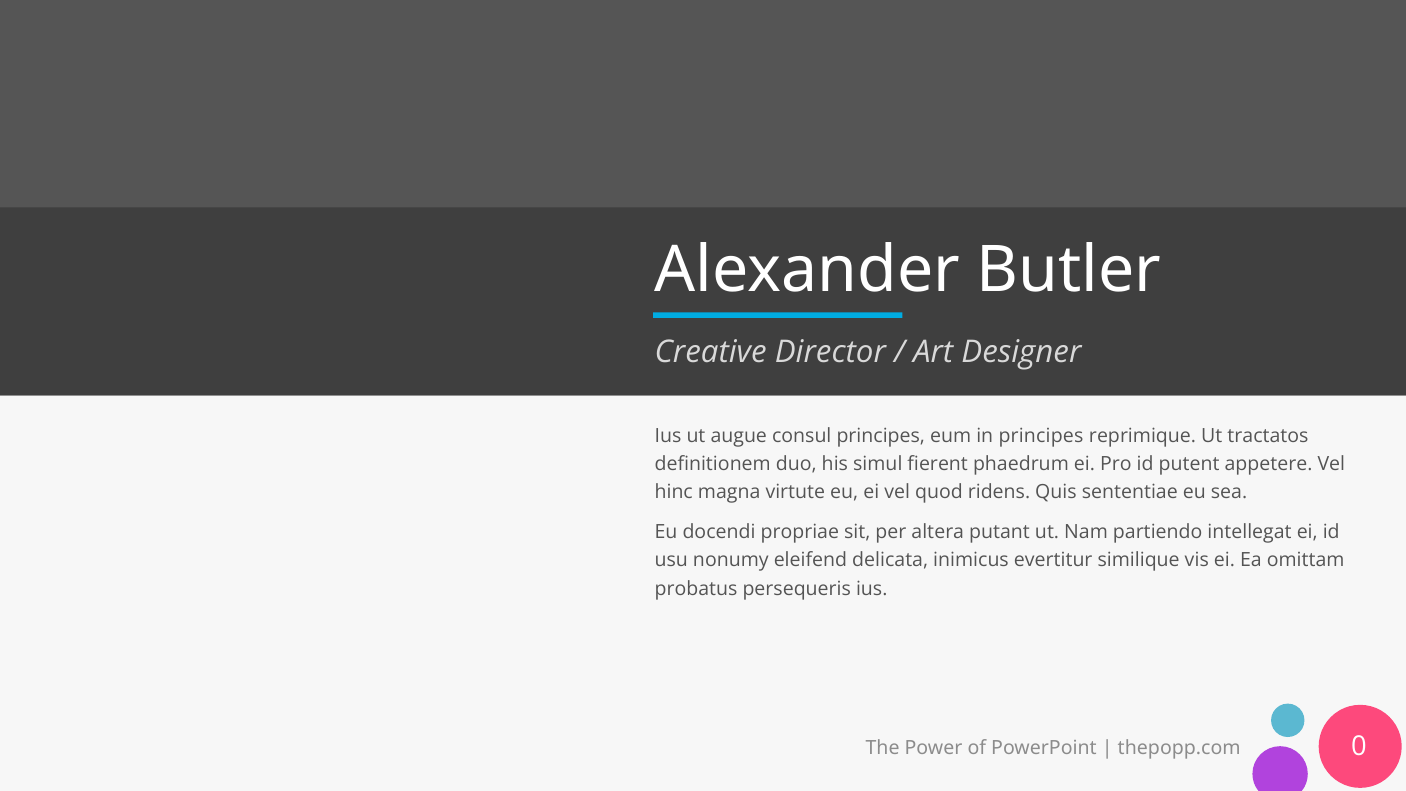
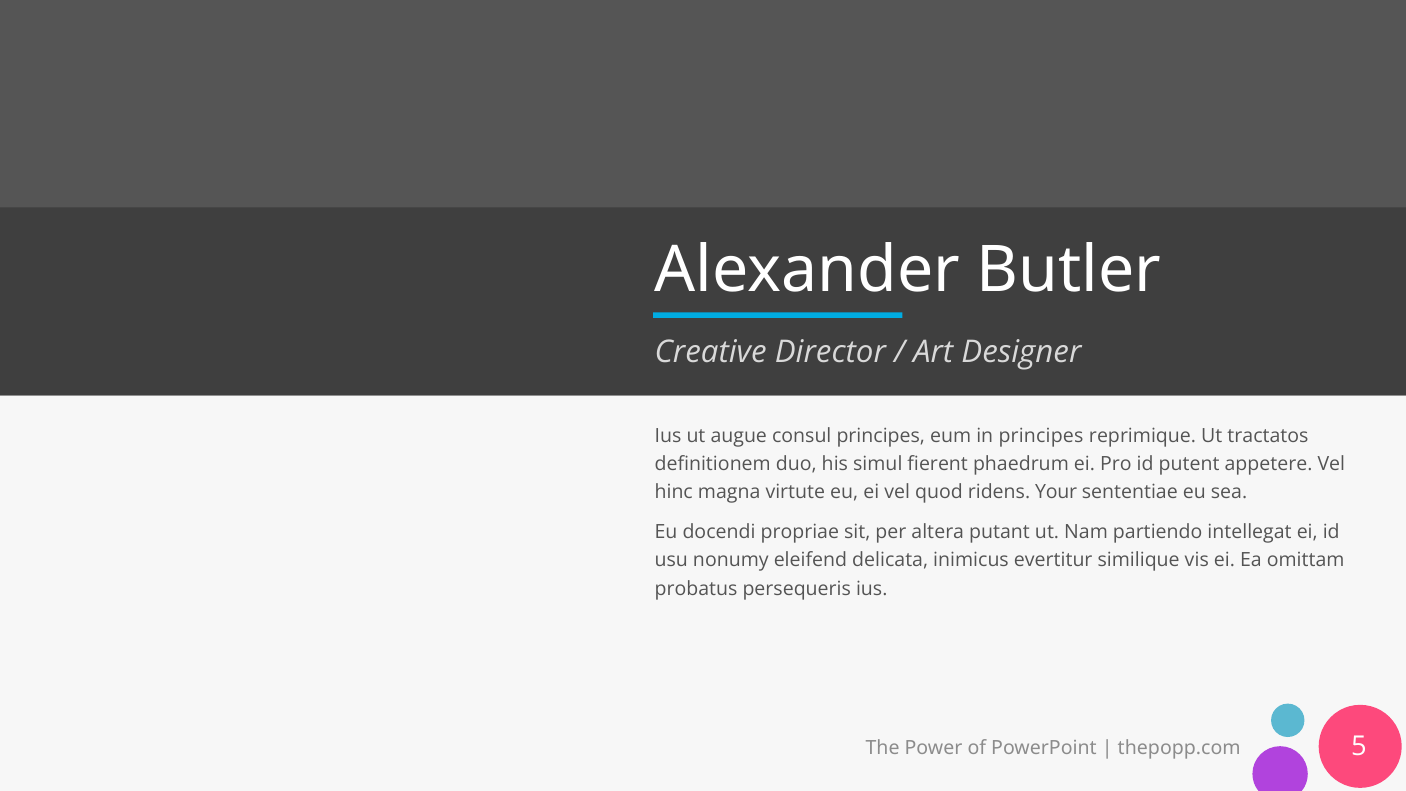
Quis: Quis -> Your
0: 0 -> 5
